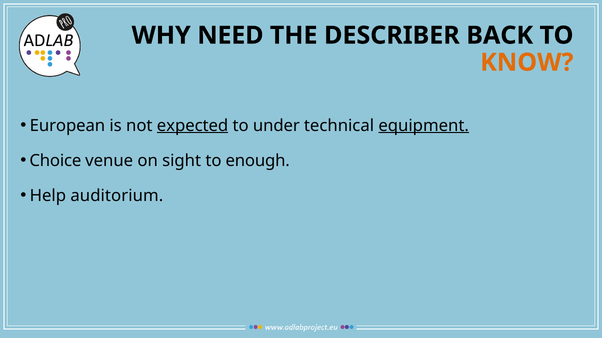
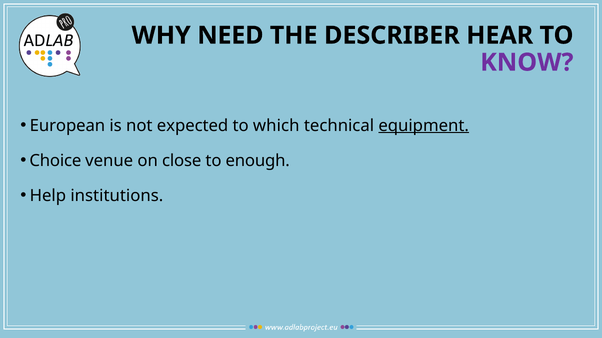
BACK: BACK -> HEAR
KNOW colour: orange -> purple
expected underline: present -> none
under: under -> which
sight: sight -> close
auditorium: auditorium -> institutions
